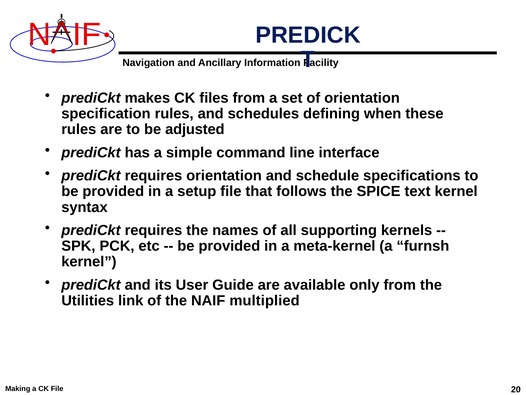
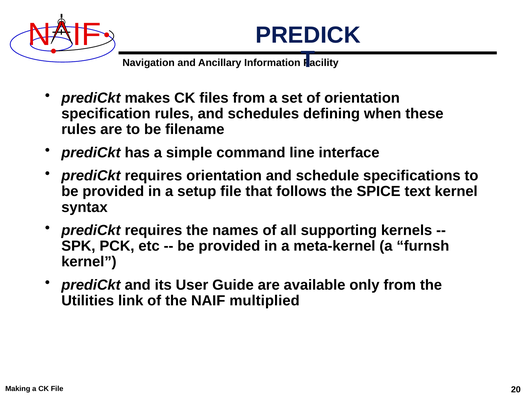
adjusted: adjusted -> filename
